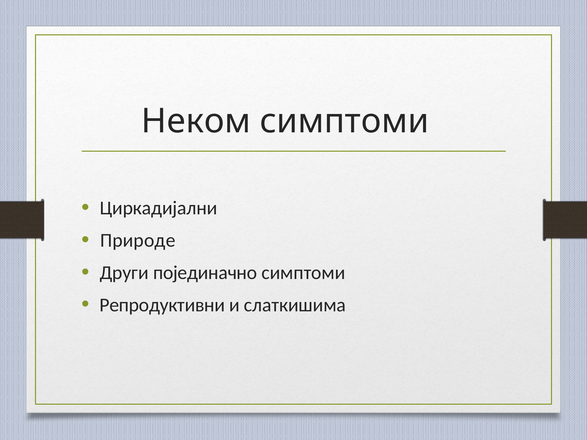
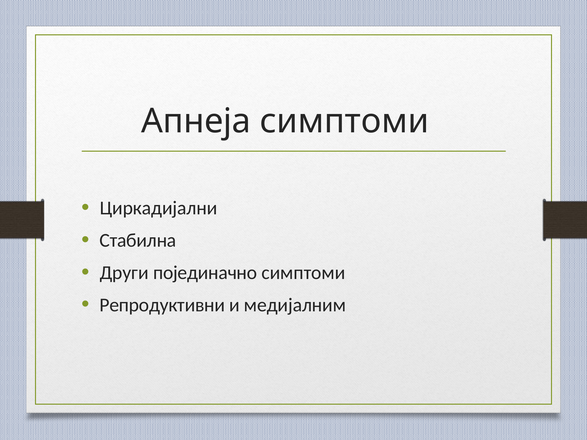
Неком: Неком -> Апнеjа
Природе: Природе -> Стабилна
слаткишима: слаткишима -> медијалним
